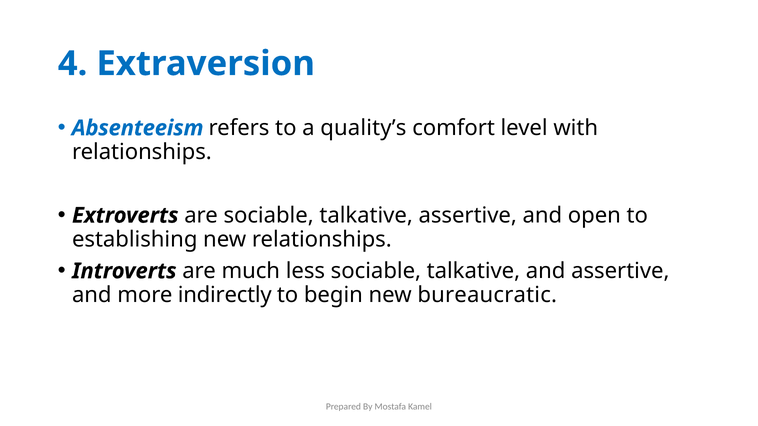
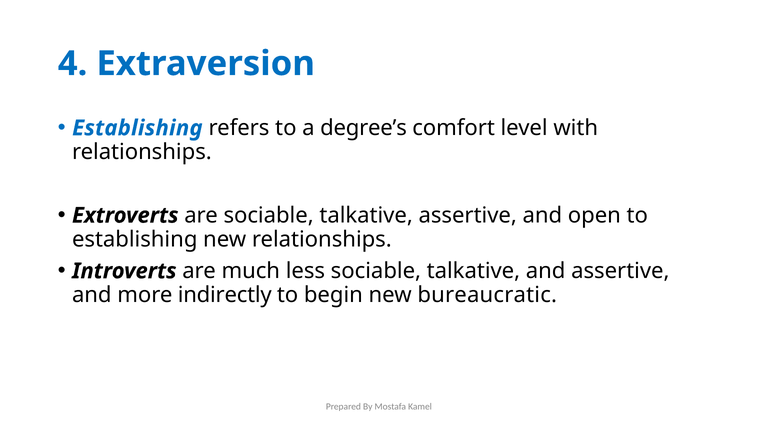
Absenteeism at (138, 128): Absenteeism -> Establishing
quality’s: quality’s -> degree’s
